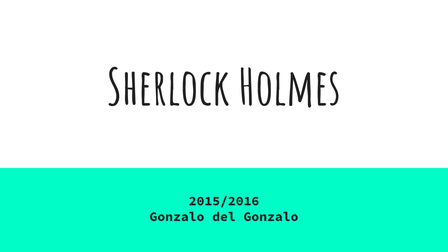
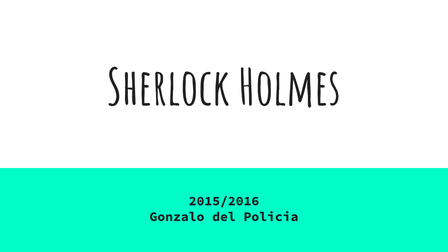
del Gonzalo: Gonzalo -> Policia
